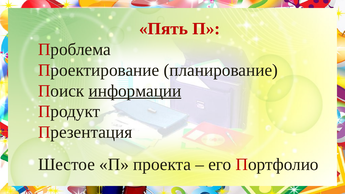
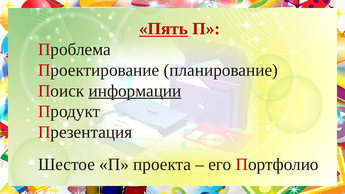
Пять underline: none -> present
